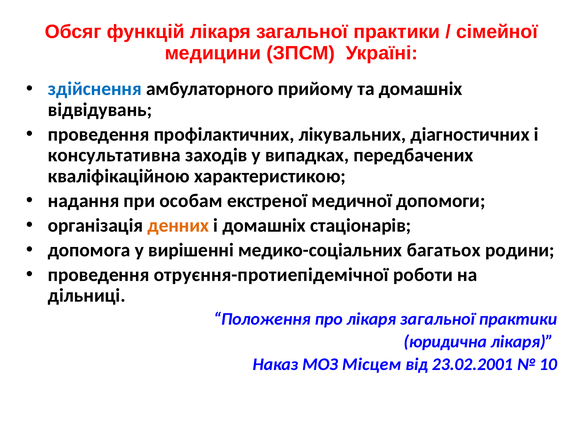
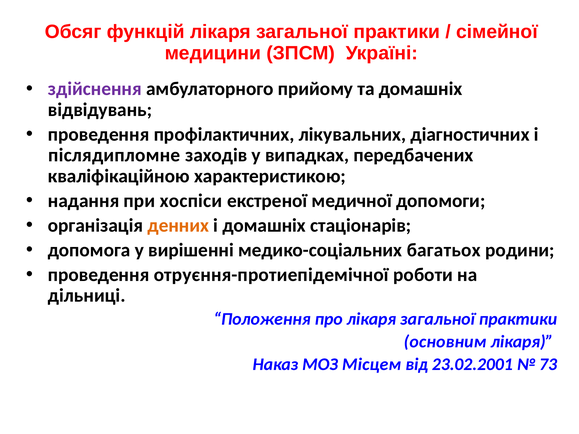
здійснення colour: blue -> purple
консультативна: консультативна -> післядипломне
особам: особам -> хоспіси
юридична: юридична -> основним
10: 10 -> 73
